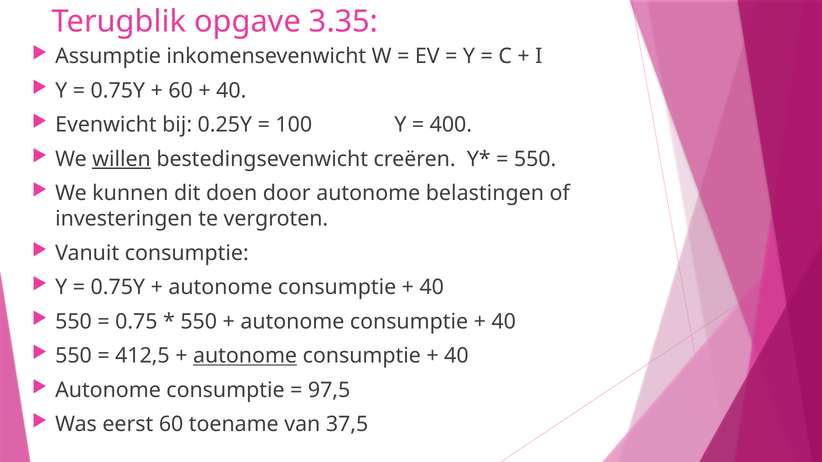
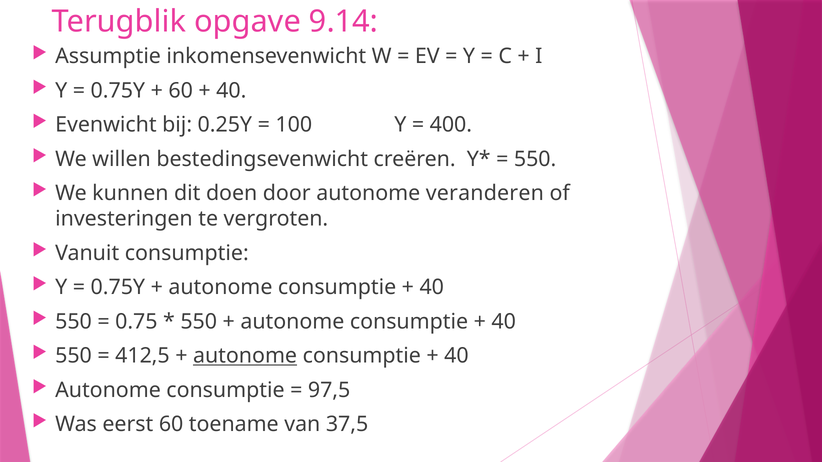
3.35: 3.35 -> 9.14
willen underline: present -> none
belastingen: belastingen -> veranderen
